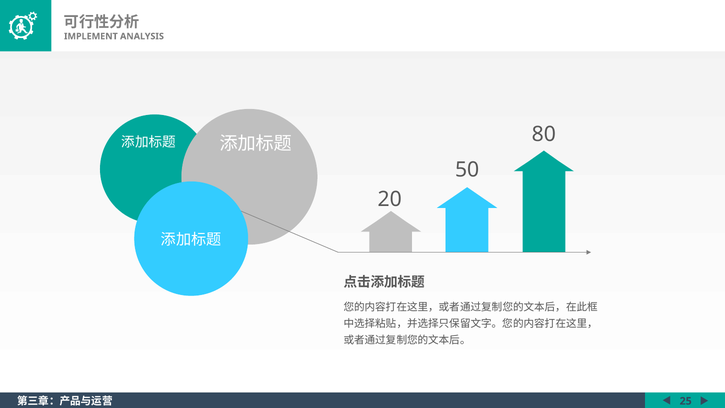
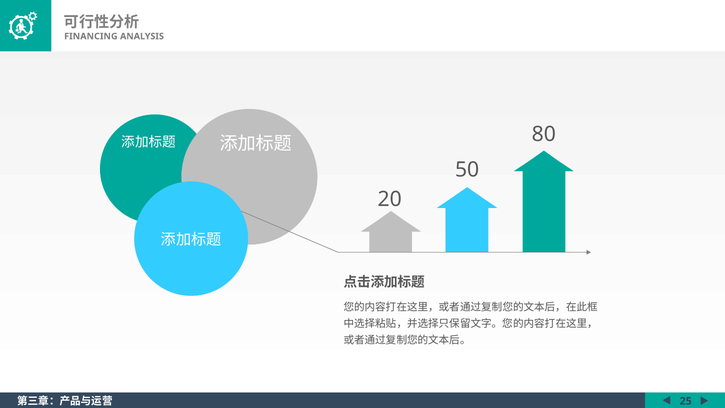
IMPLEMENT: IMPLEMENT -> FINANCING
